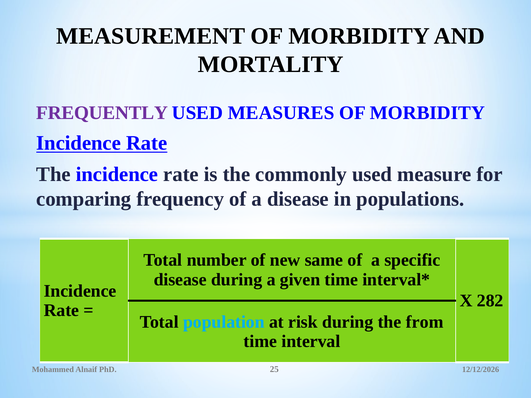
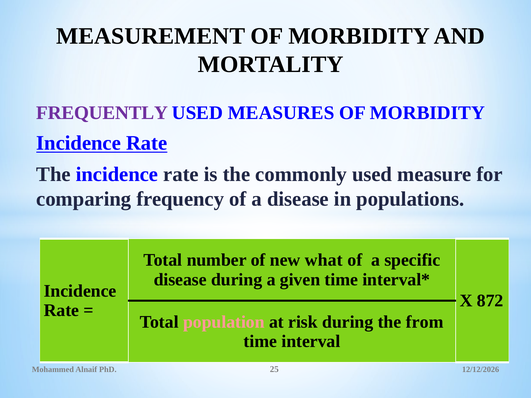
same: same -> what
282: 282 -> 872
population colour: light blue -> pink
